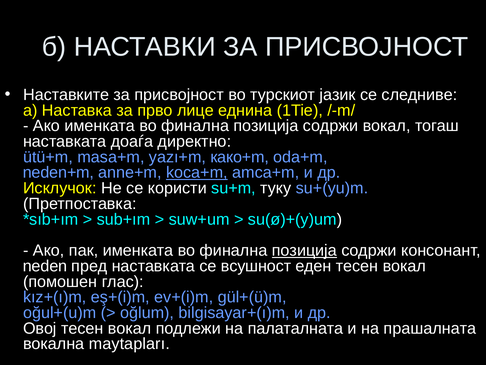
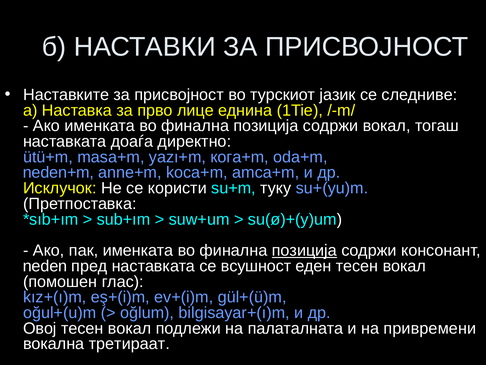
како+m: како+m -> кога+m
koca+m underline: present -> none
прашалната: прашалната -> привремени
maytapları: maytapları -> третираат
